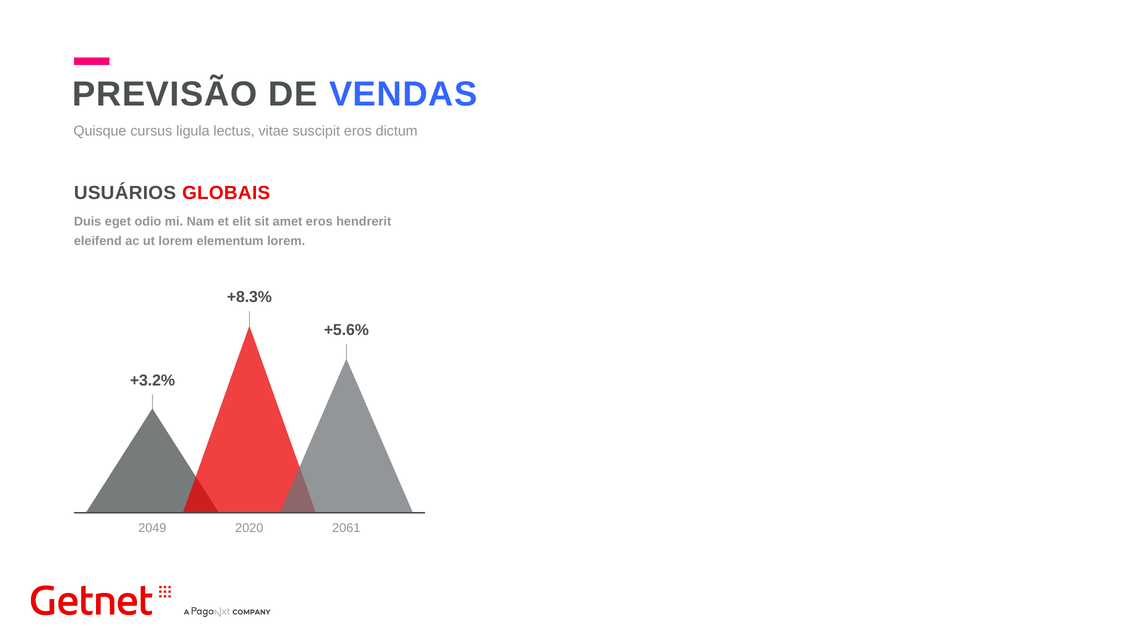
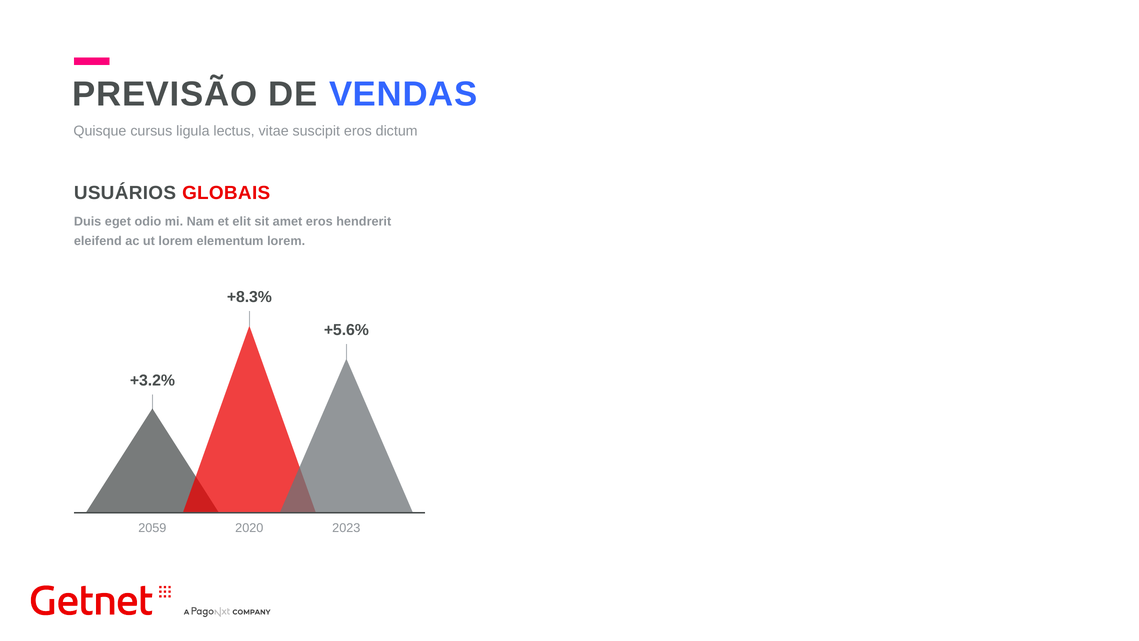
2049: 2049 -> 2059
2061: 2061 -> 2023
